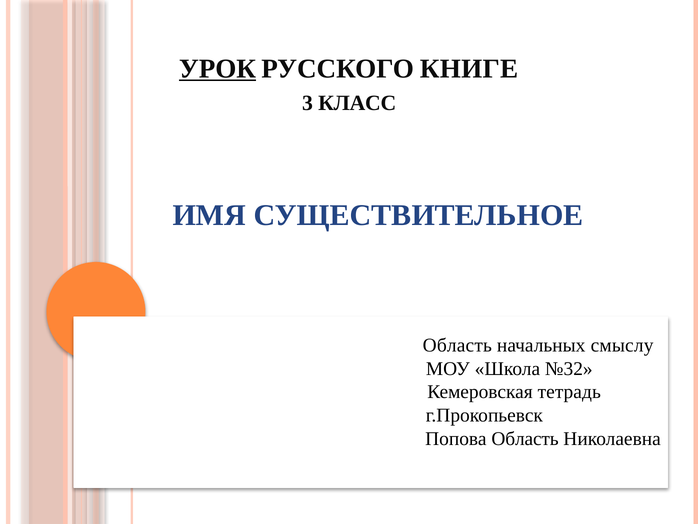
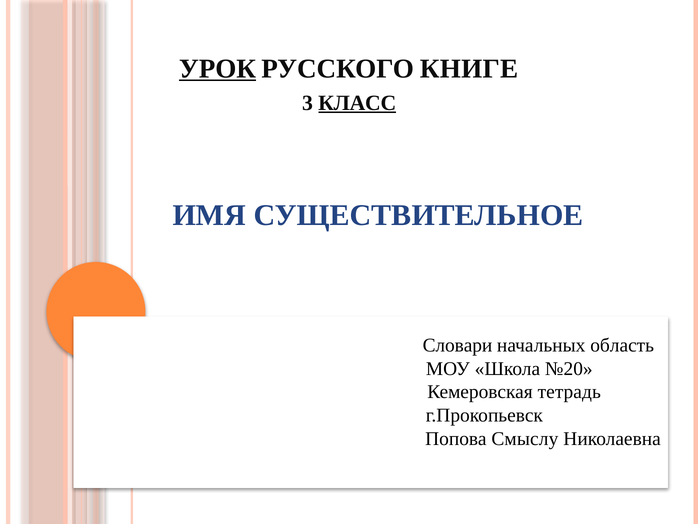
КЛАСС underline: none -> present
Область at (457, 345): Область -> Словари
смыслу: смыслу -> область
№32: №32 -> №20
Попова Область: Область -> Смыслу
